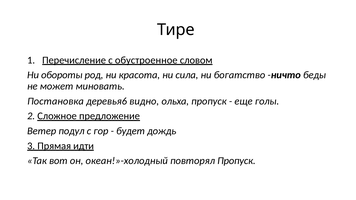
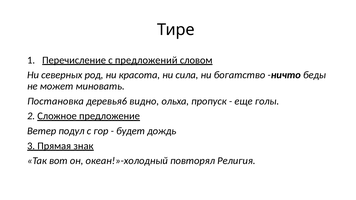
обустроенное: обустроенное -> предложений
обороты: обороты -> северных
идти: идти -> знак
повторял Пропуск: Пропуск -> Религия
